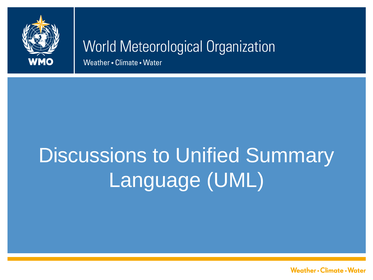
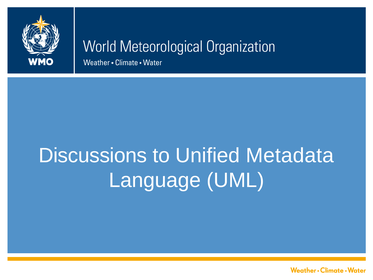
Summary: Summary -> Metadata
